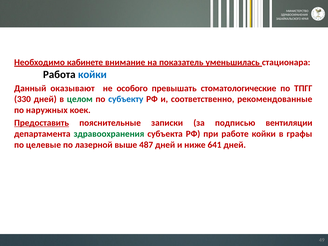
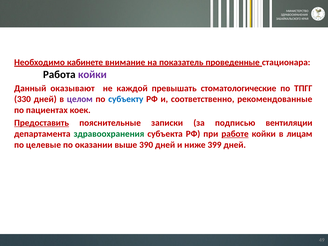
уменьшилась: уменьшилась -> проведенные
койки at (92, 75) colour: blue -> purple
особого: особого -> каждой
целом colour: green -> purple
наружных: наружных -> пациентах
работе underline: none -> present
графы: графы -> лицам
лазерной: лазерной -> оказании
487: 487 -> 390
641: 641 -> 399
